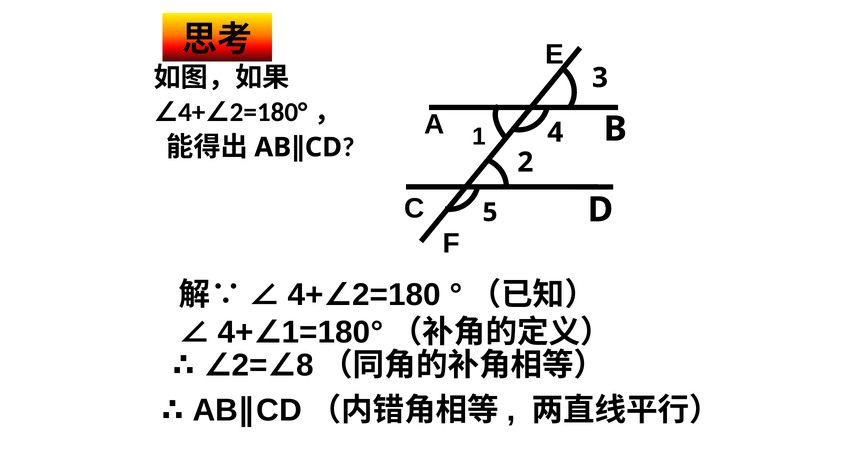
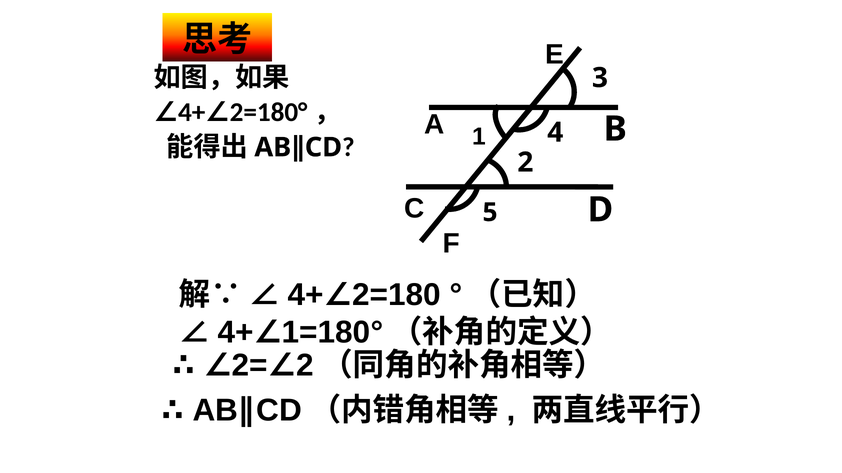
8 at (305, 366): 8 -> 2
